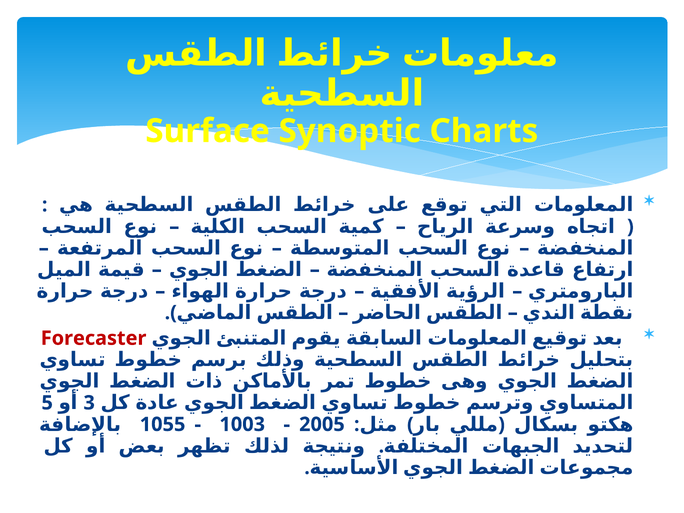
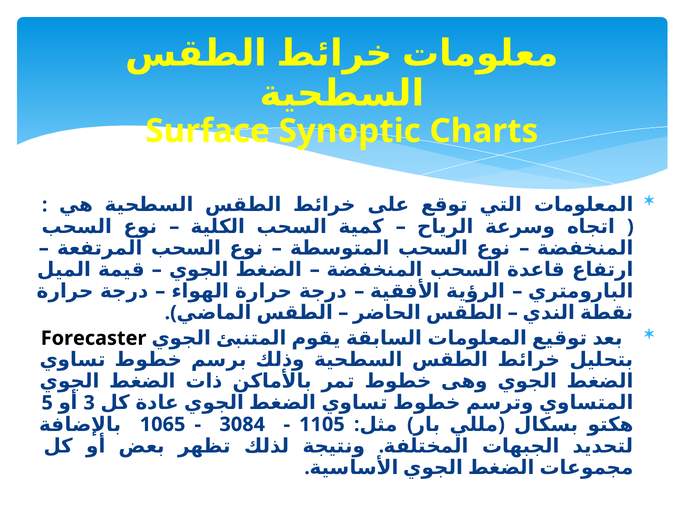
Forecaster colour: red -> black
1055: 1055 -> 1065
1003: 1003 -> 3084
2005: 2005 -> 1105
